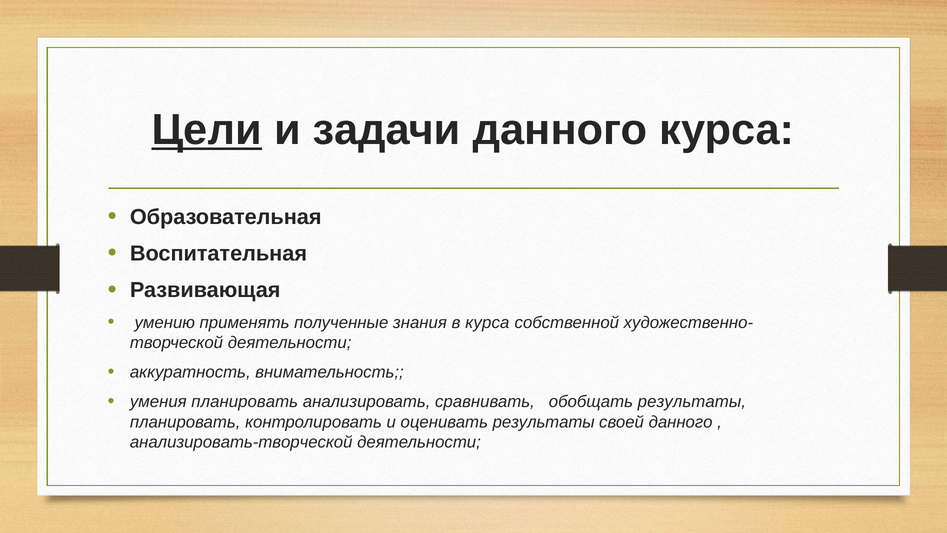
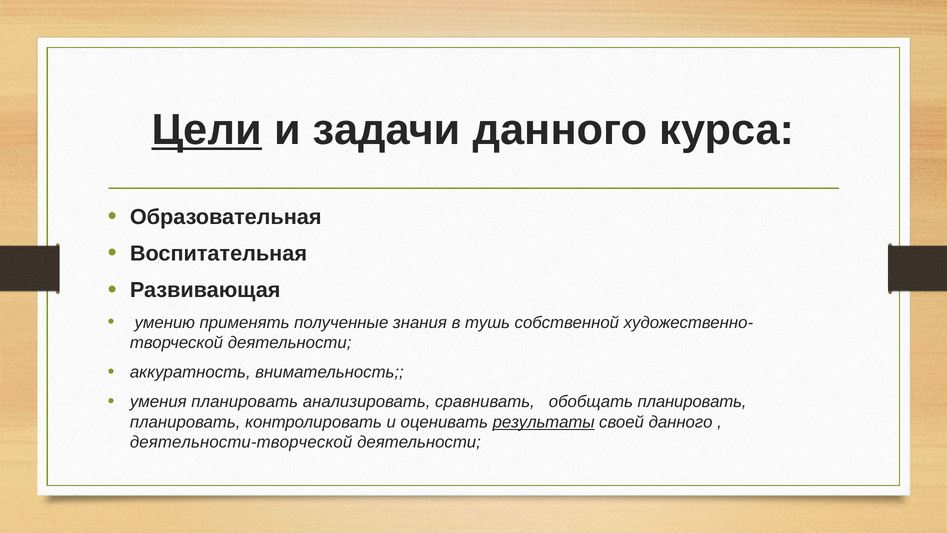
в курса: курса -> тушь
обобщать результаты: результаты -> планировать
результаты at (544, 422) underline: none -> present
анализировать-творческой: анализировать-творческой -> деятельности-творческой
